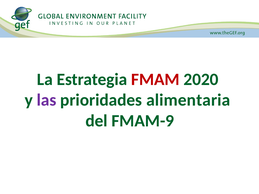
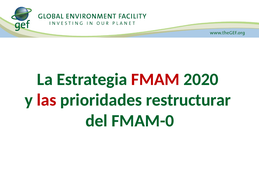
las colour: purple -> red
alimentaria: alimentaria -> restructurar
FMAM-9: FMAM-9 -> FMAM-0
